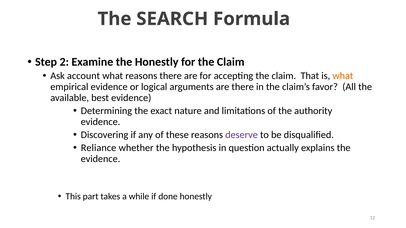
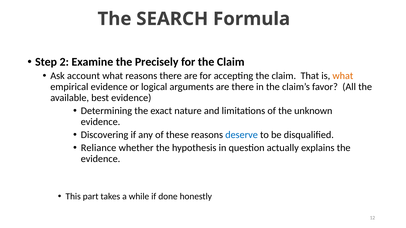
the Honestly: Honestly -> Precisely
authority: authority -> unknown
deserve colour: purple -> blue
